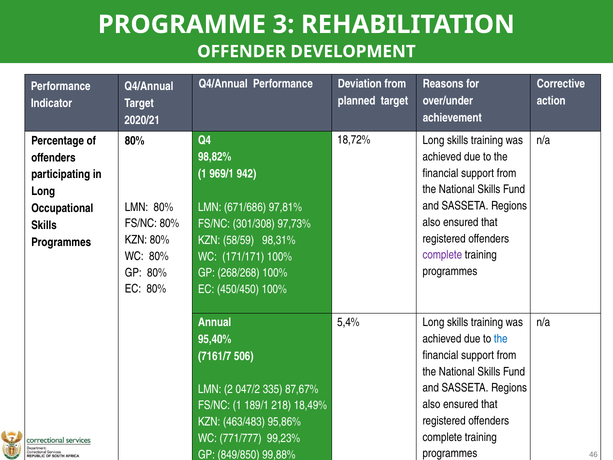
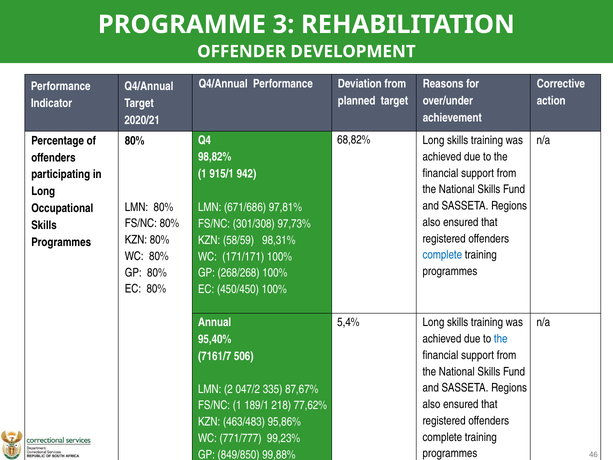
18,72%: 18,72% -> 68,82%
969/1: 969/1 -> 915/1
complete at (442, 255) colour: purple -> blue
18,49%: 18,49% -> 77,62%
